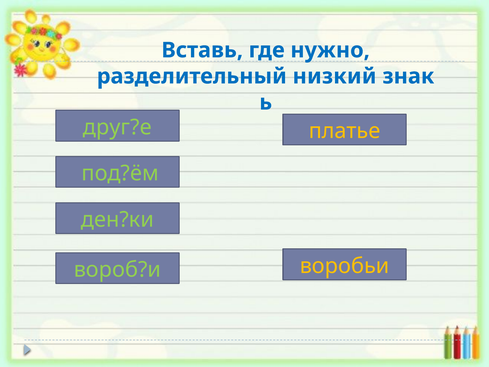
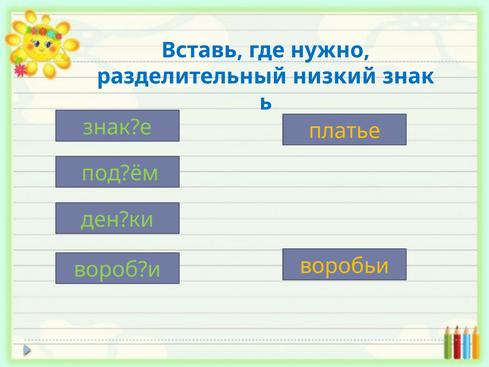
друг?е: друг?е -> знак?е
